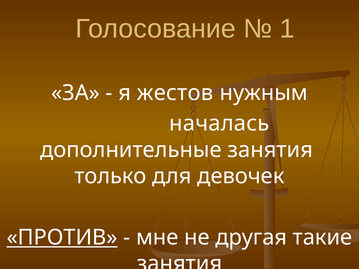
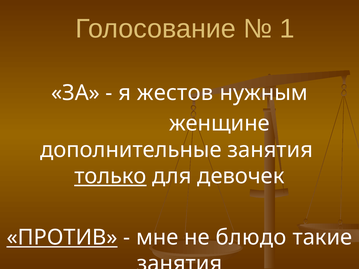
началась: началась -> женщине
только underline: none -> present
другая: другая -> блюдо
